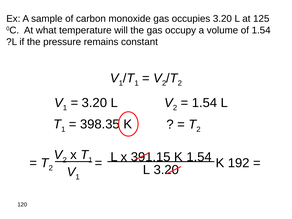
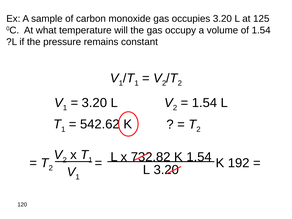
398.35: 398.35 -> 542.62
391.15: 391.15 -> 732.82
